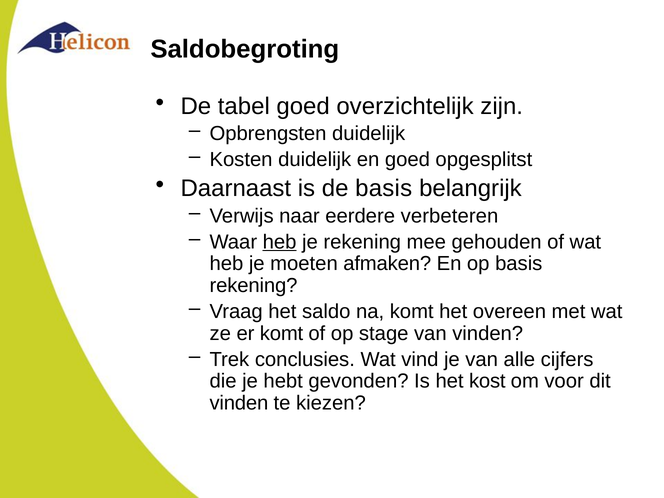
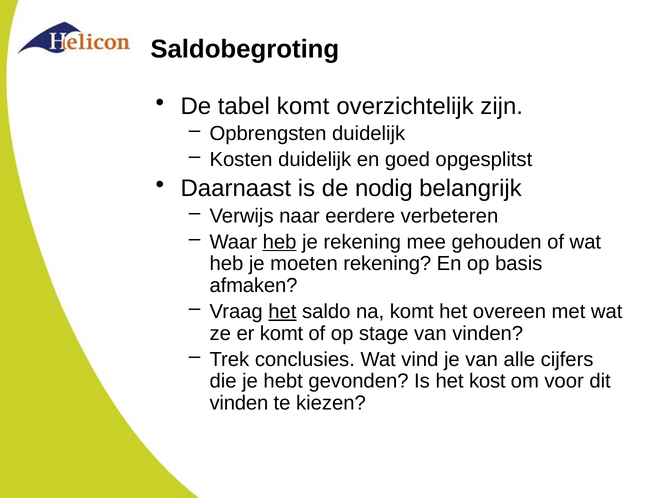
tabel goed: goed -> komt
de basis: basis -> nodig
moeten afmaken: afmaken -> rekening
rekening at (253, 286): rekening -> afmaken
het at (282, 312) underline: none -> present
